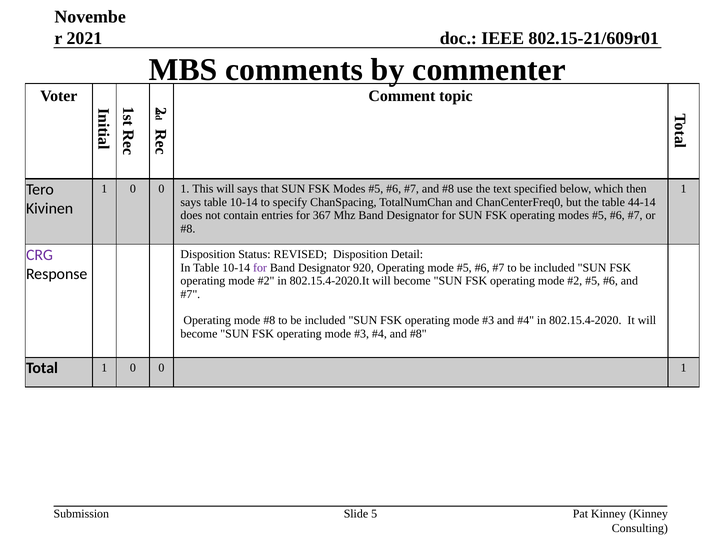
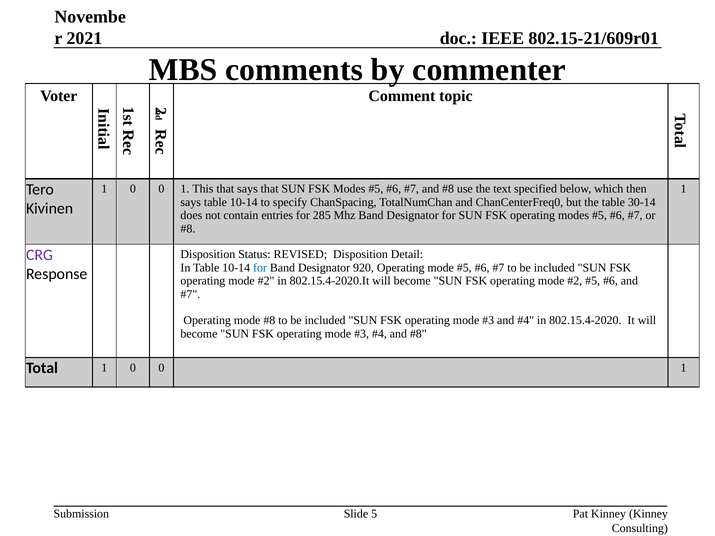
This will: will -> that
44-14: 44-14 -> 30-14
367: 367 -> 285
for at (260, 268) colour: purple -> blue
